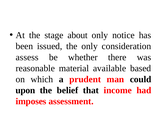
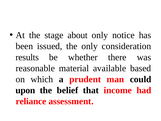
assess: assess -> results
imposes: imposes -> reliance
